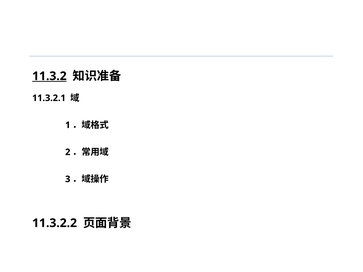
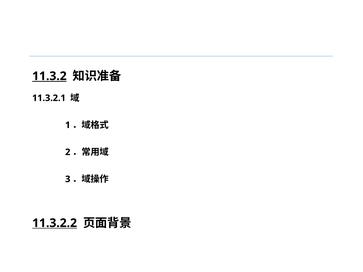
11.3.2.2 underline: none -> present
